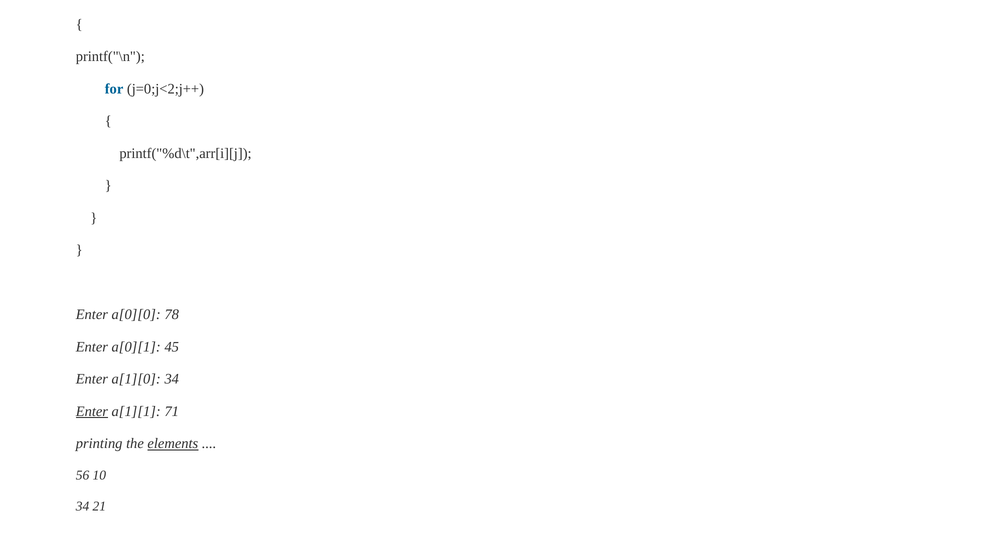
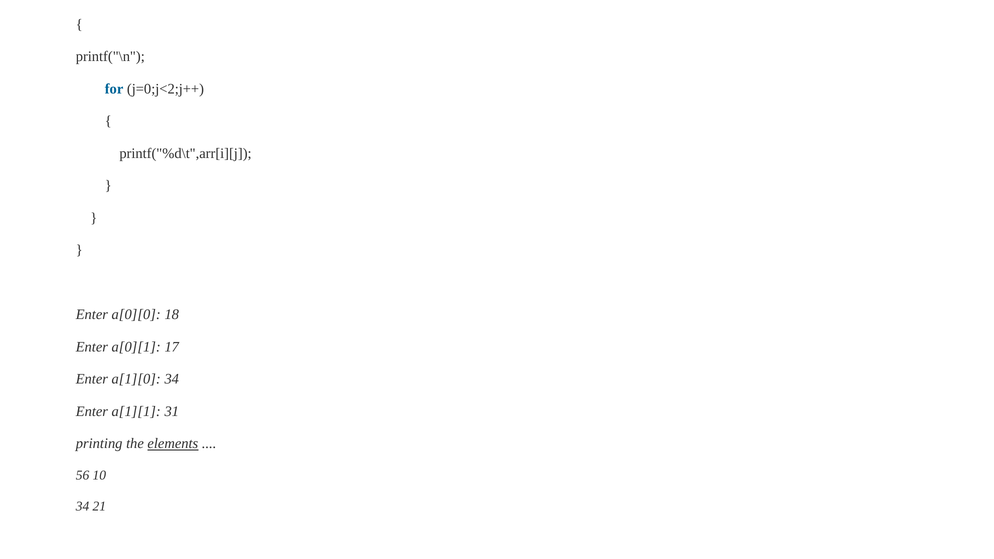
78: 78 -> 18
45: 45 -> 17
Enter at (92, 411) underline: present -> none
71: 71 -> 31
